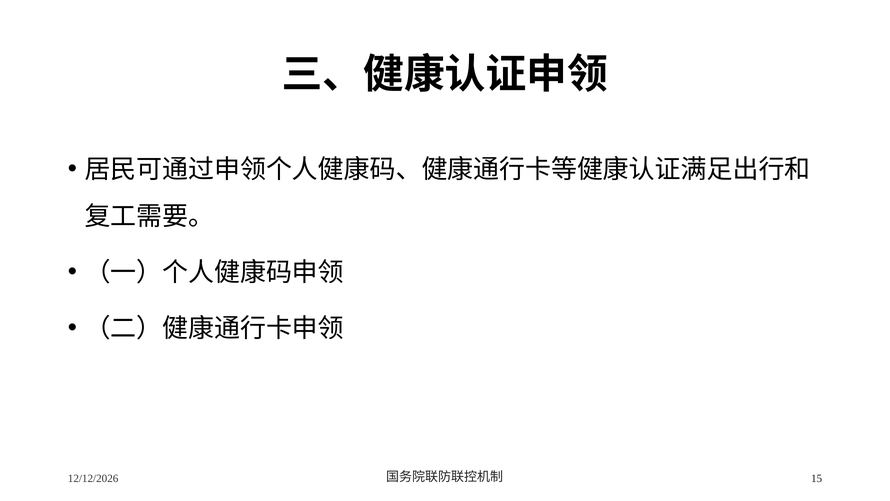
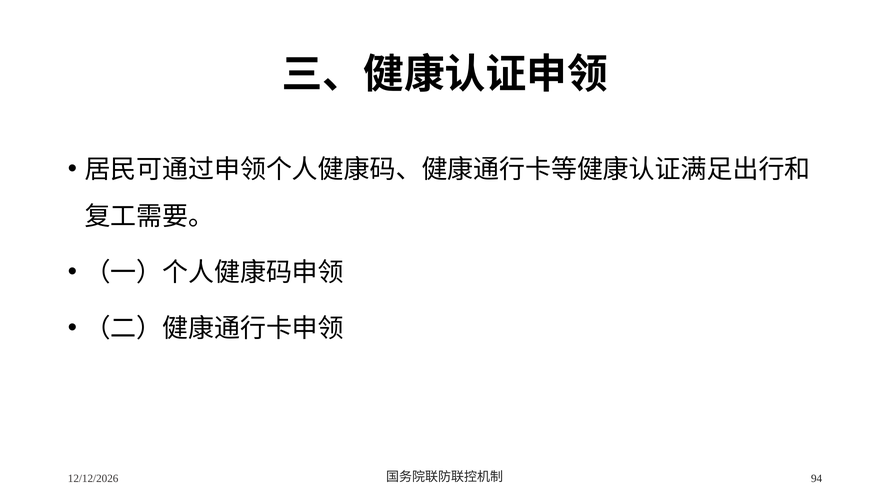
15: 15 -> 94
